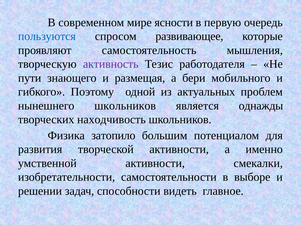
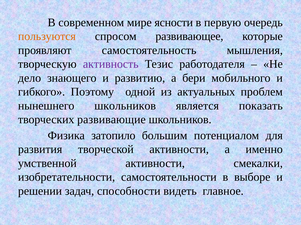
пользуются colour: blue -> orange
пути: пути -> дело
размещая: размещая -> развитию
однажды: однажды -> показать
находчивость: находчивость -> развивающие
